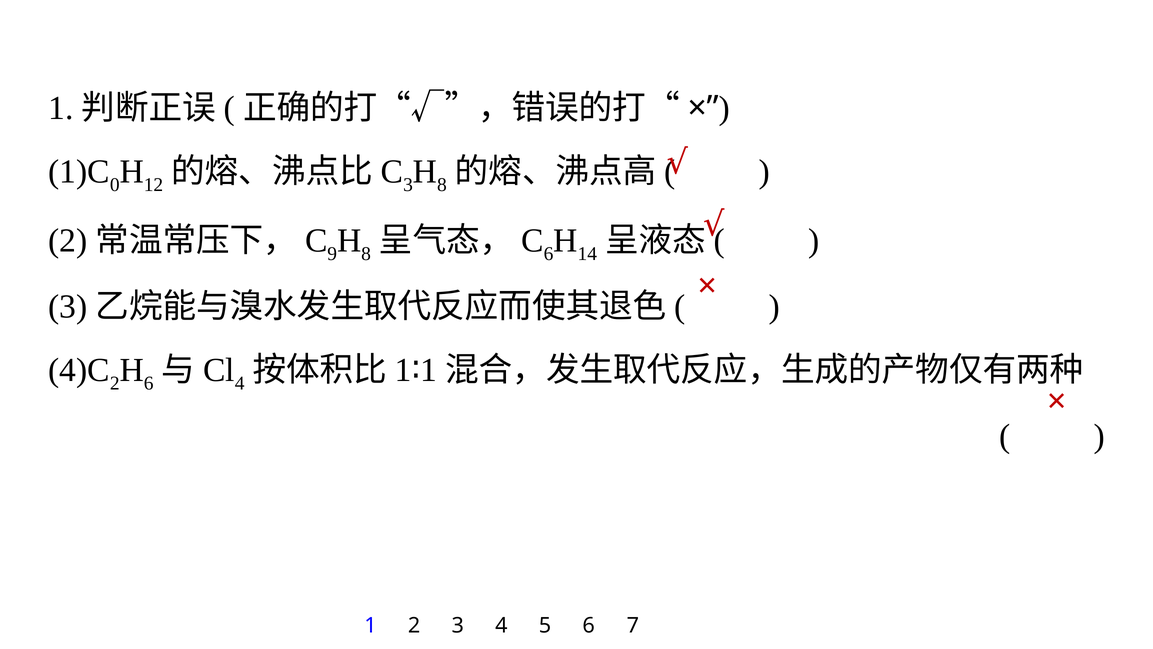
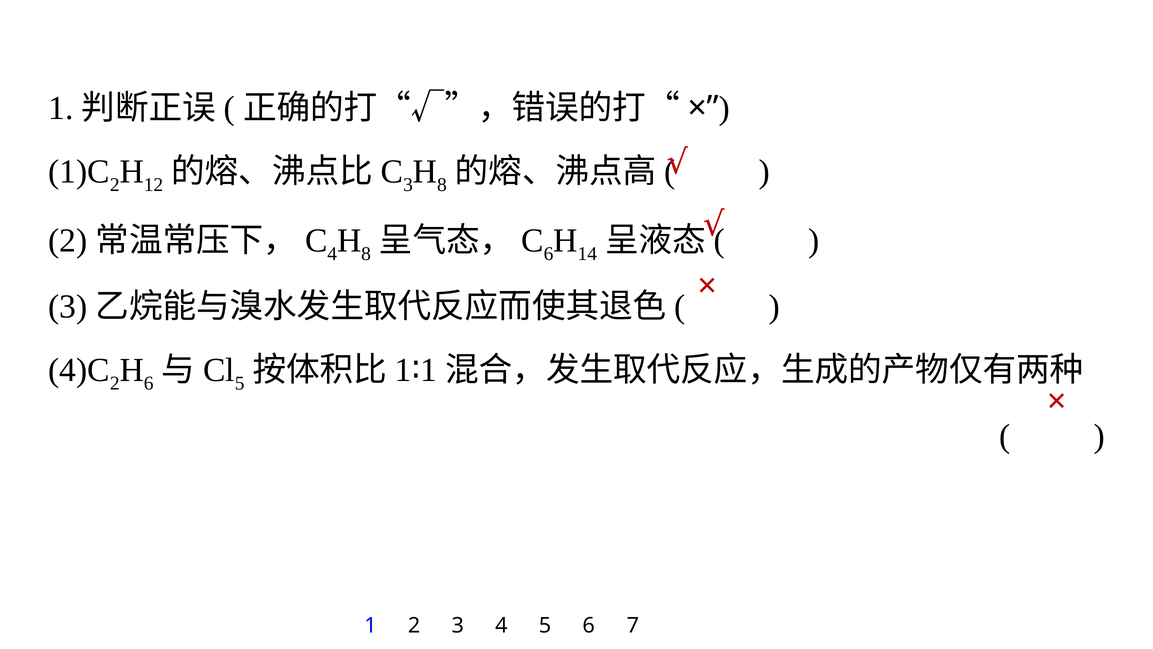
0 at (115, 185): 0 -> 2
9 at (332, 254): 9 -> 4
4 at (240, 383): 4 -> 5
